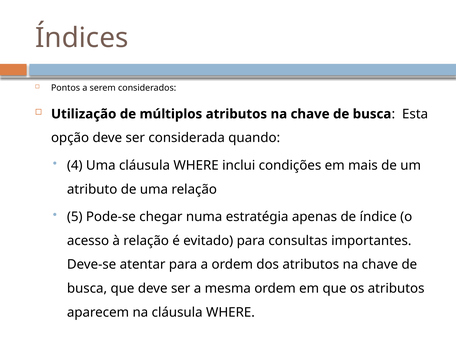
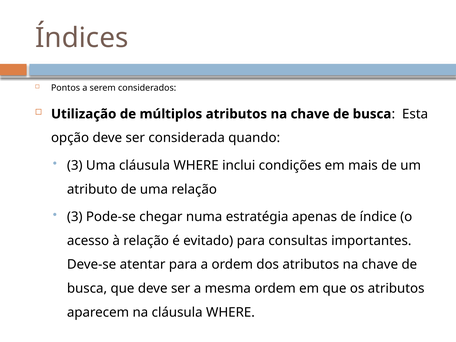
4 at (75, 165): 4 -> 3
5 at (75, 217): 5 -> 3
